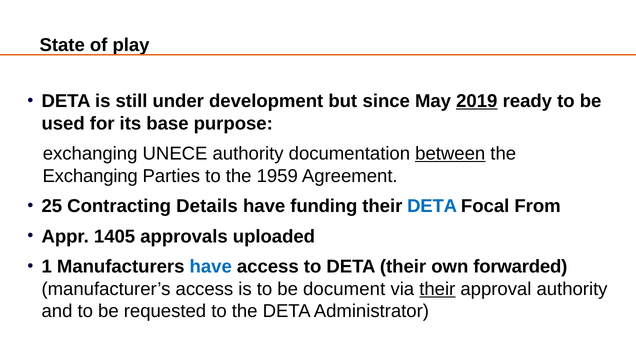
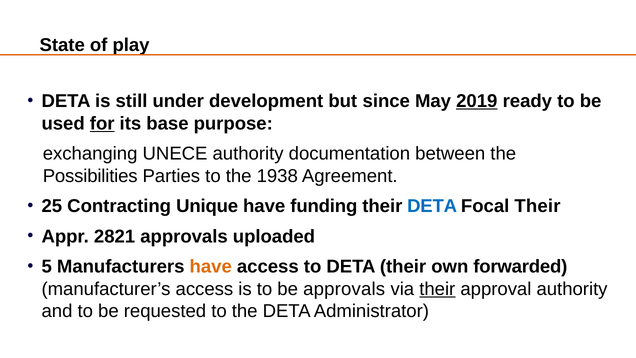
for underline: none -> present
between underline: present -> none
Exchanging at (90, 176): Exchanging -> Possibilities
1959: 1959 -> 1938
Details: Details -> Unique
Focal From: From -> Their
1405: 1405 -> 2821
1: 1 -> 5
have at (211, 267) colour: blue -> orange
be document: document -> approvals
